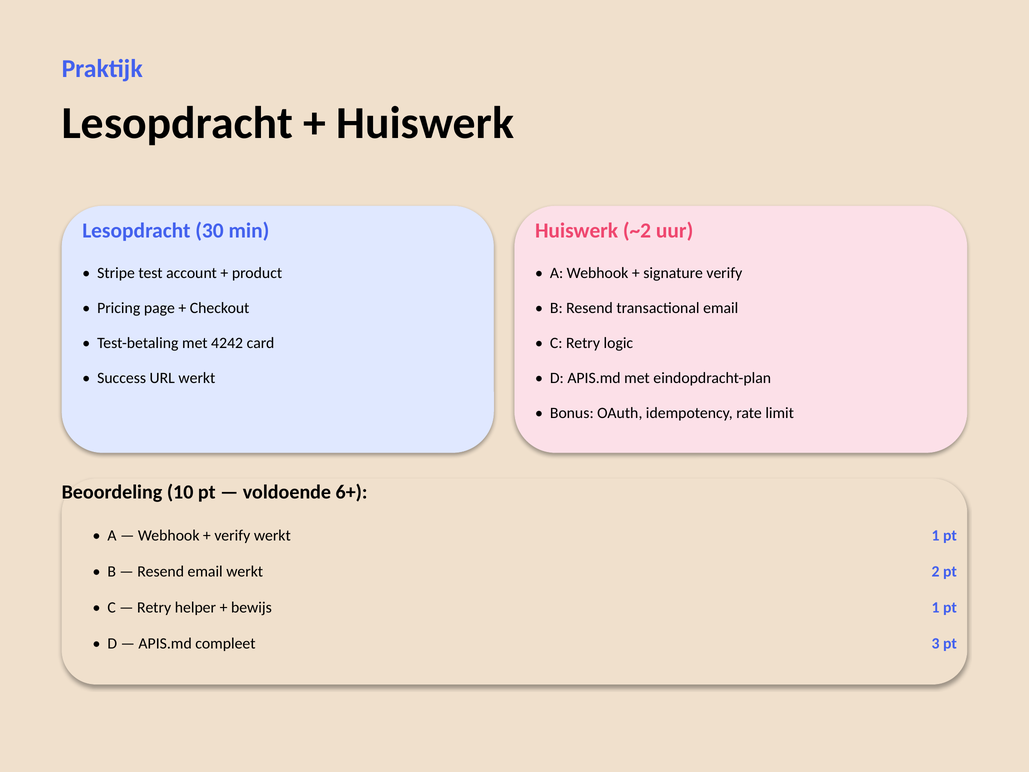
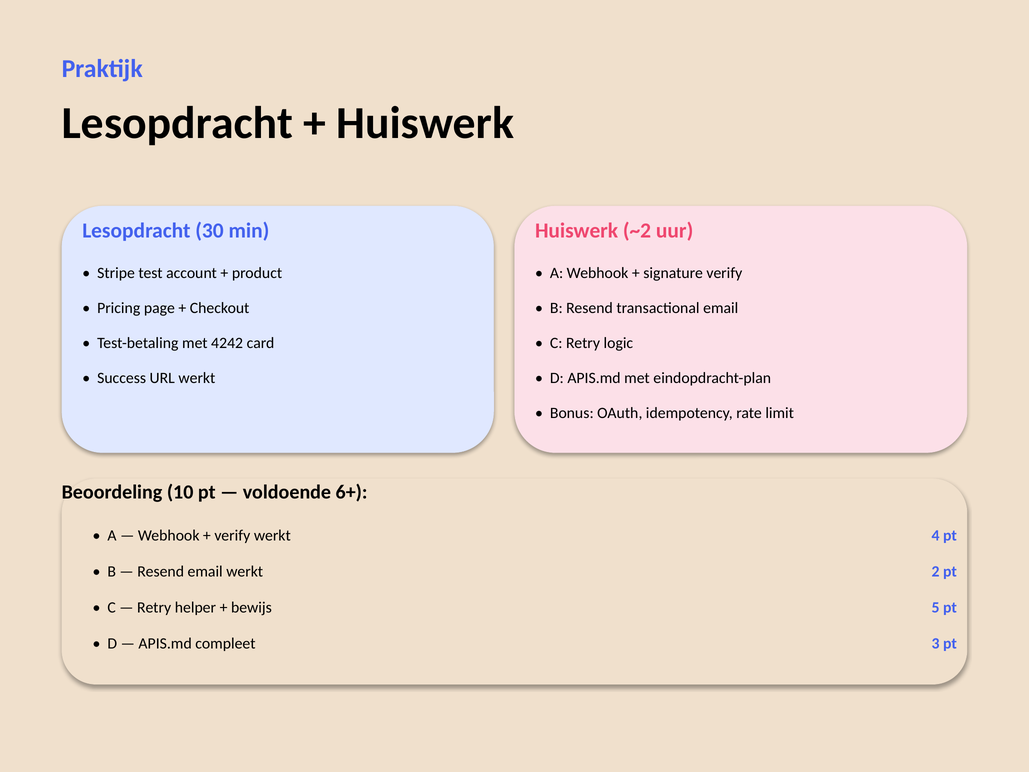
werkt 1: 1 -> 4
bewijs 1: 1 -> 5
